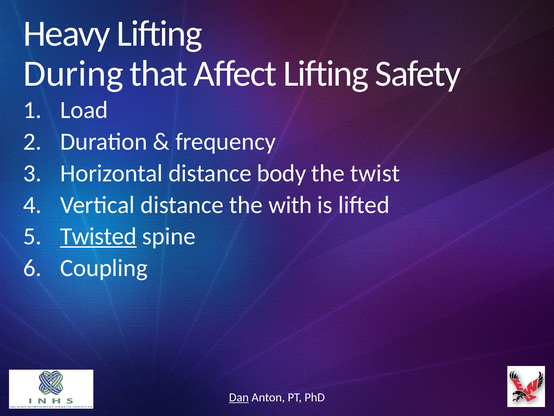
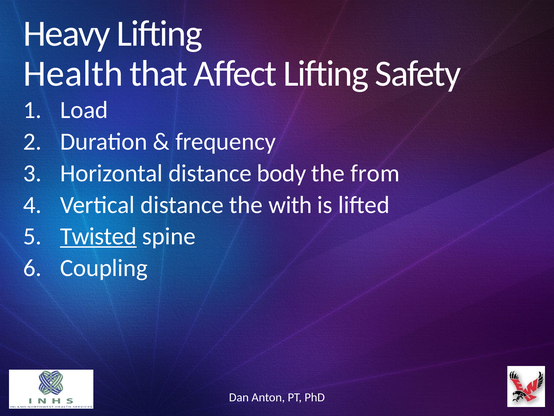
During: During -> Health
twist: twist -> from
Dan underline: present -> none
